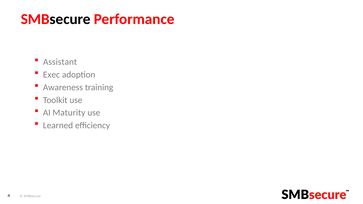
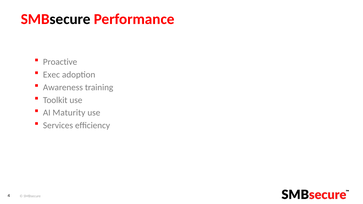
Assistant: Assistant -> Proactive
Learned: Learned -> Services
